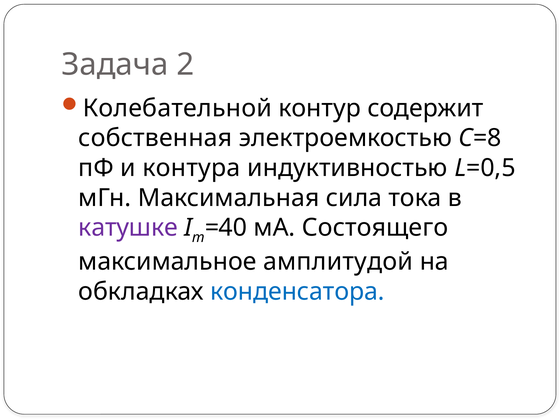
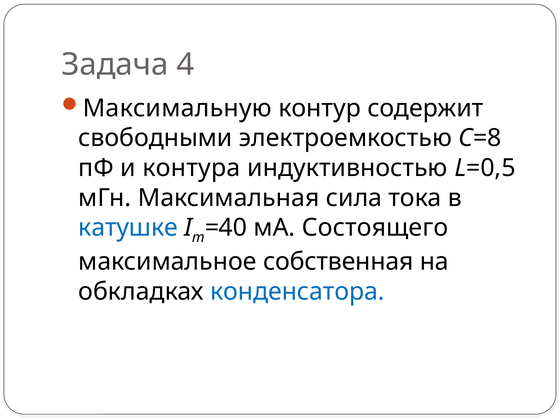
2: 2 -> 4
Колебательной: Колебательной -> Максимальную
собственная: собственная -> свободными
катушке colour: purple -> blue
амплитудой: амплитудой -> собственная
